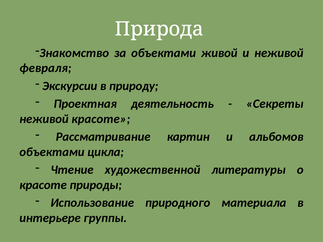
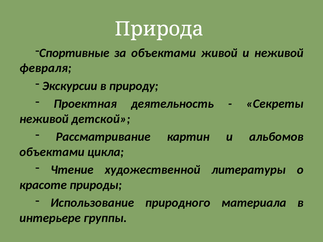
Знакомство: Знакомство -> Спортивные
неживой красоте: красоте -> детской
